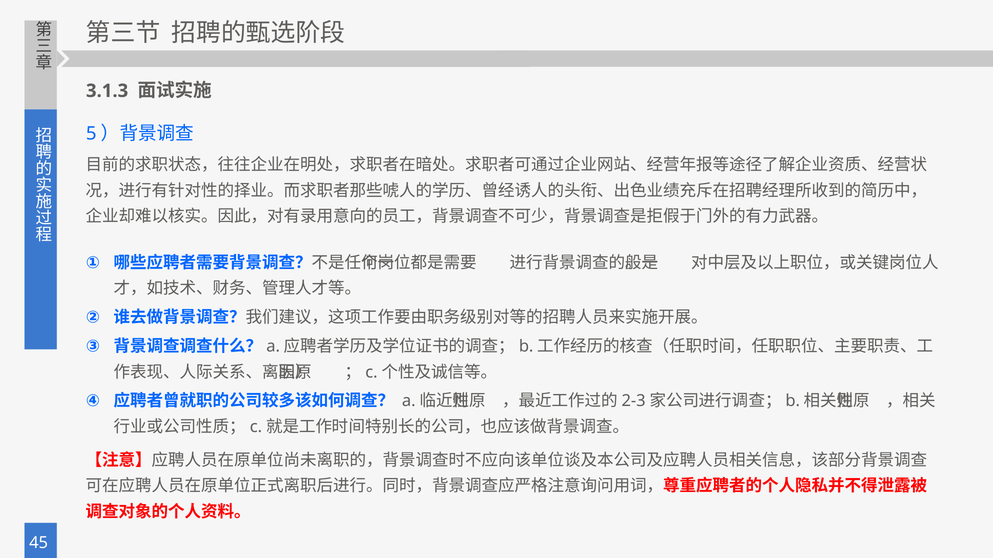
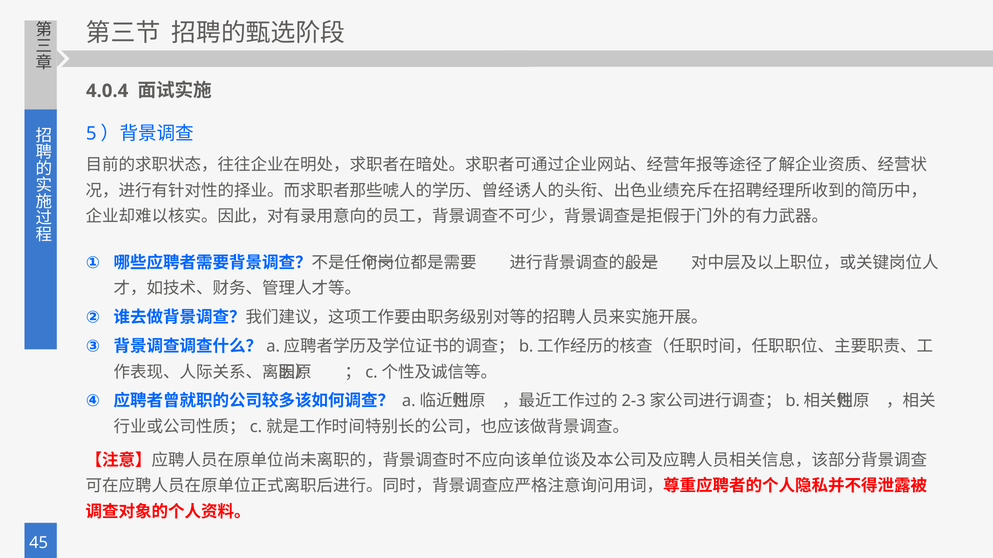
3.1.3: 3.1.3 -> 4.0.4
